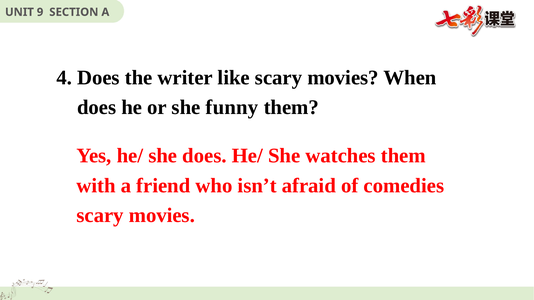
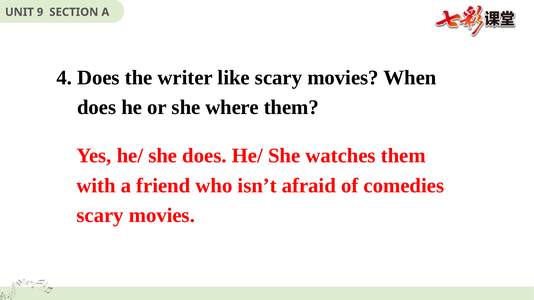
funny: funny -> where
